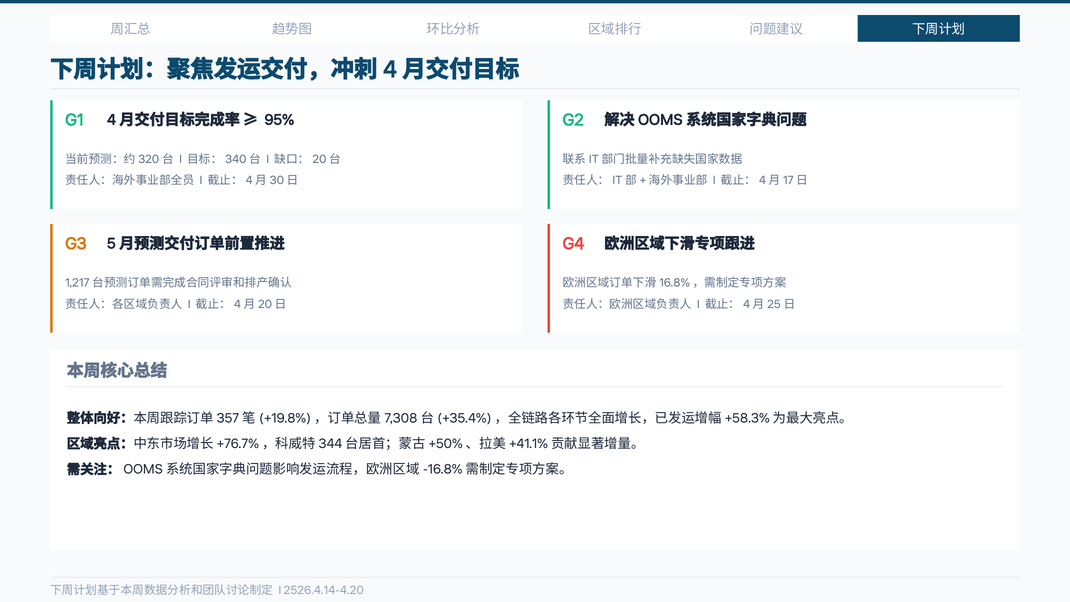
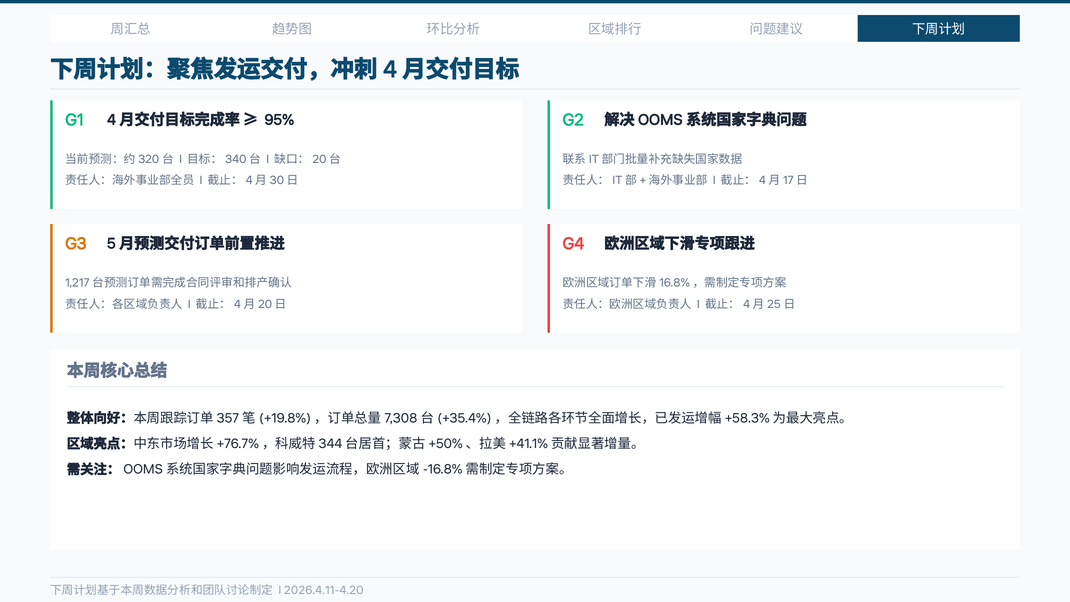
2526.4.14-4.20: 2526.4.14-4.20 -> 2026.4.11-4.20
